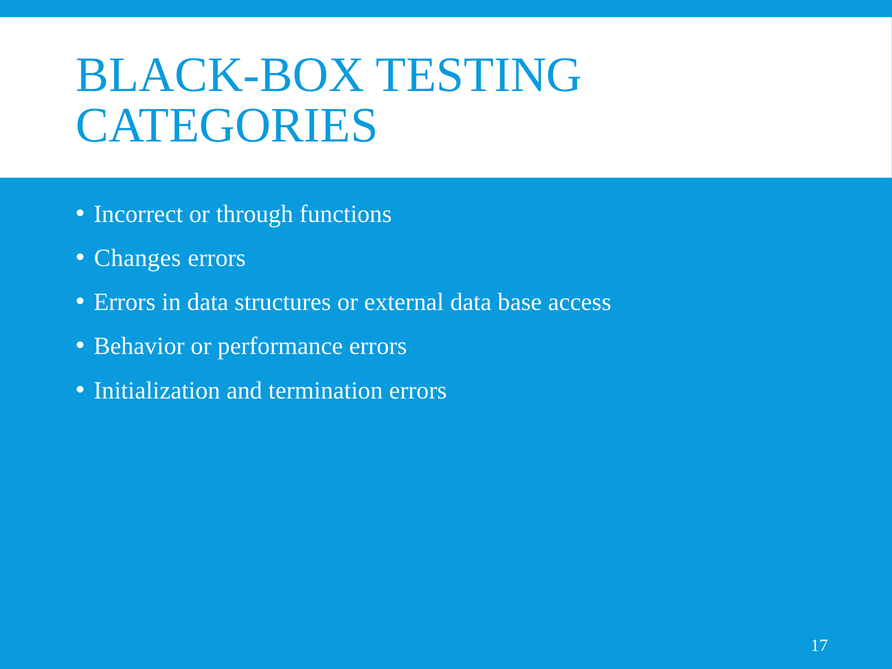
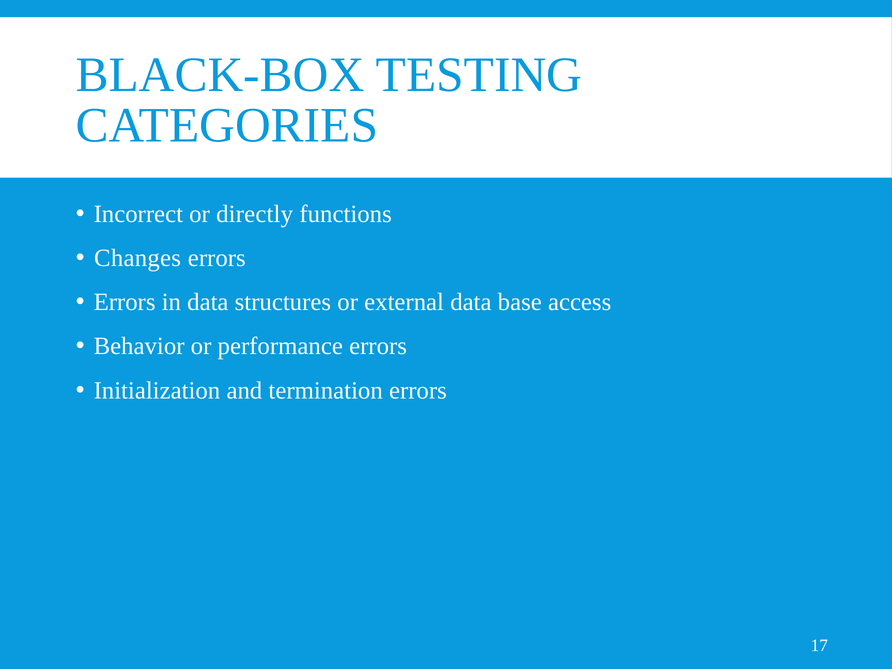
through: through -> directly
